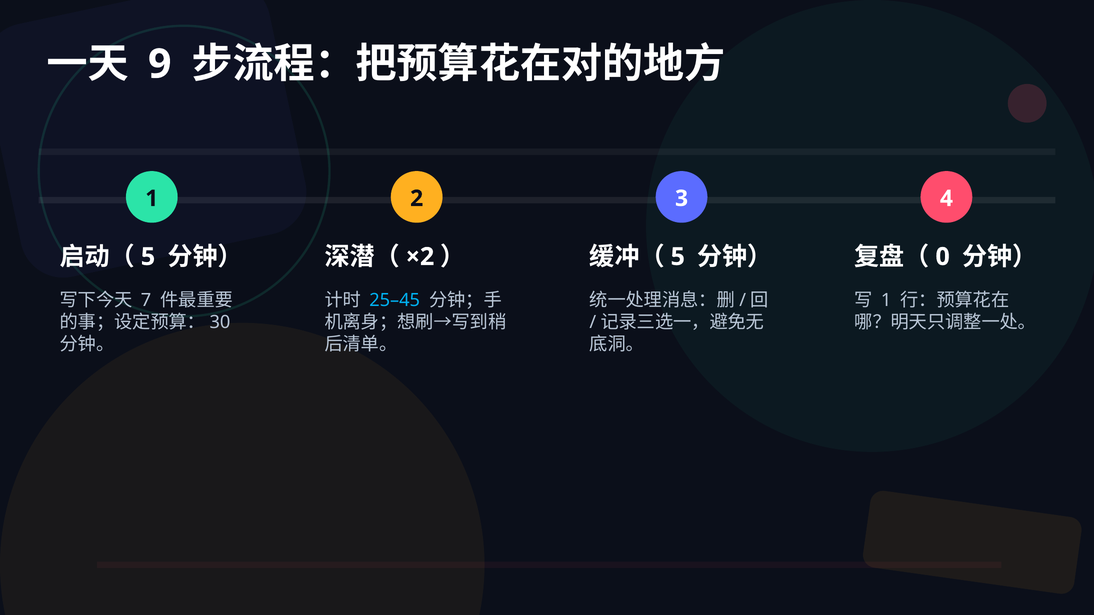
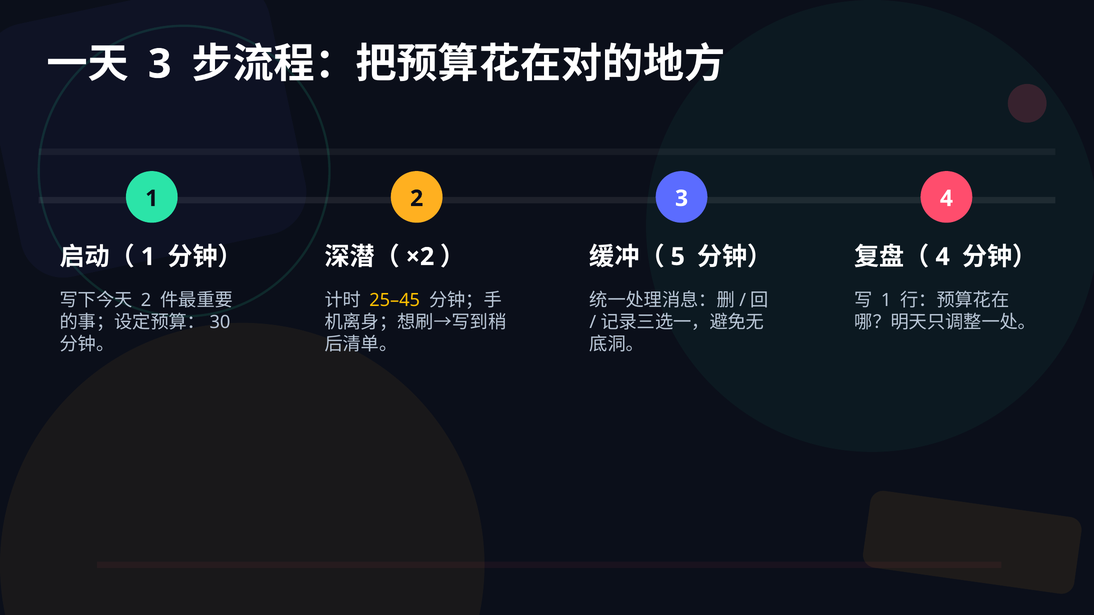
9 at (160, 64): 9 -> 3
5 at (148, 257): 5 -> 1
0 at (943, 257): 0 -> 4
7 at (146, 300): 7 -> 2
25–45 colour: light blue -> yellow
